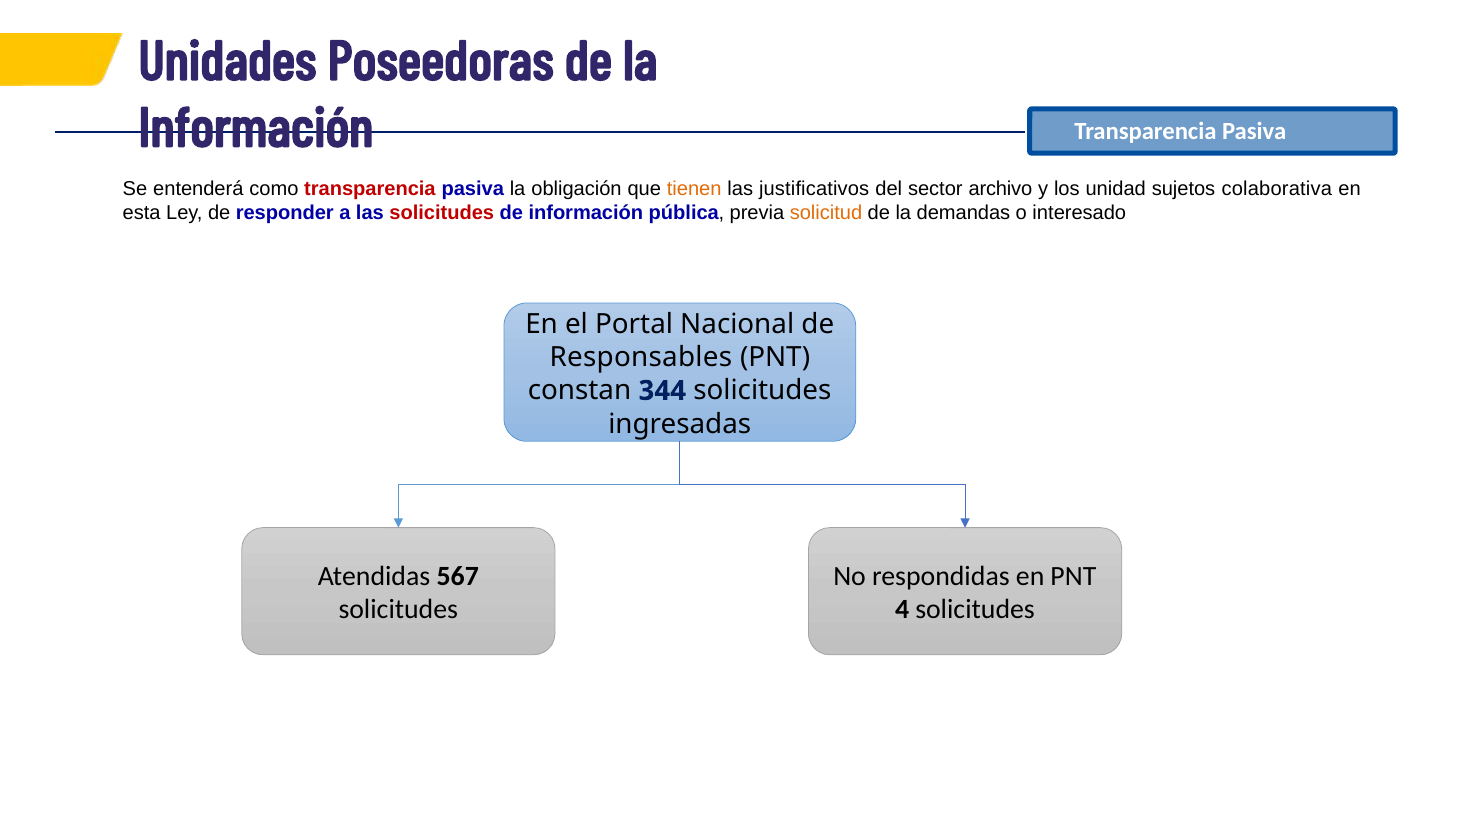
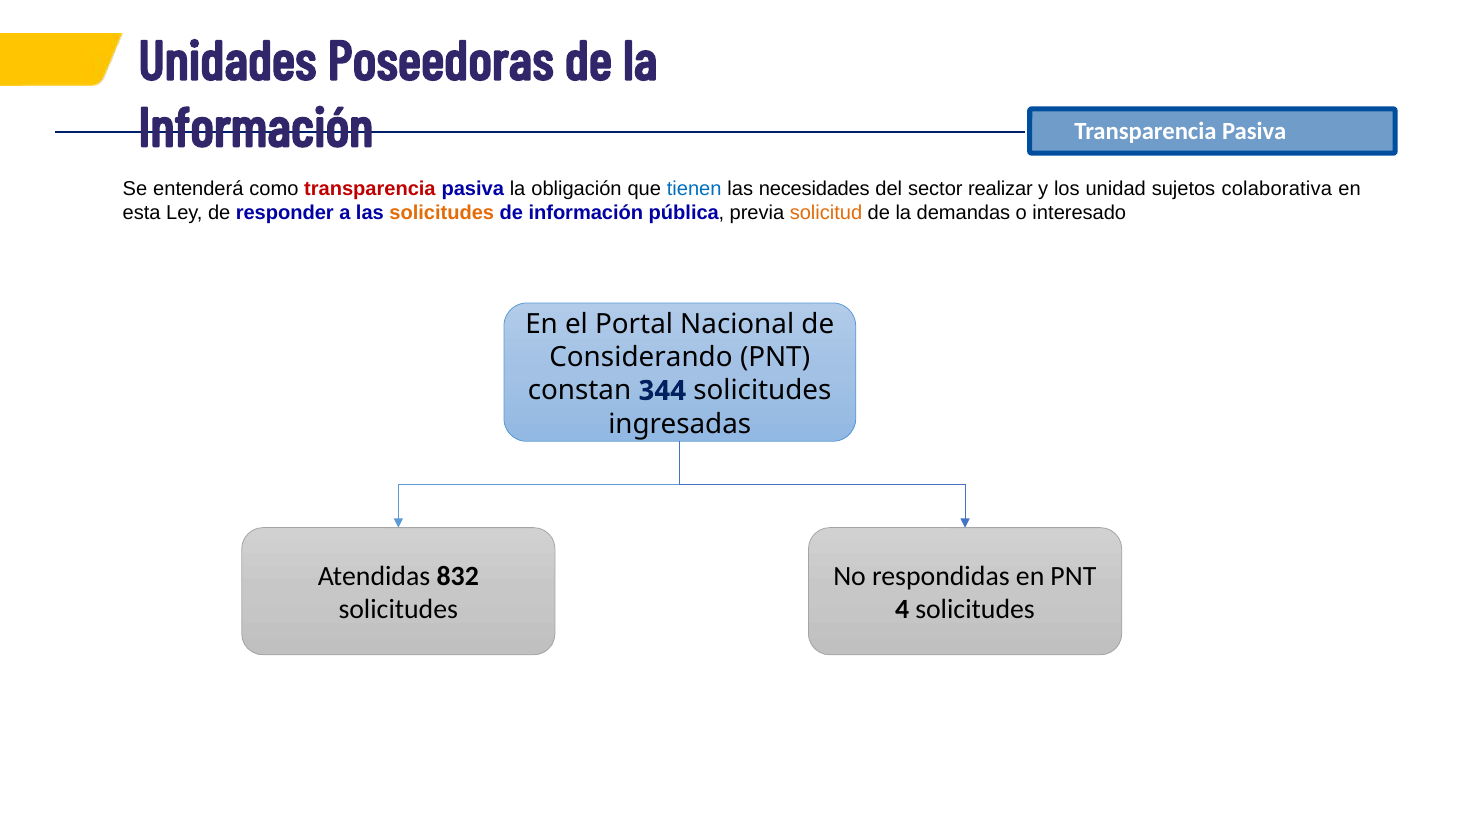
tienen colour: orange -> blue
justificativos: justificativos -> necesidades
archivo: archivo -> realizar
solicitudes at (442, 213) colour: red -> orange
Responsables: Responsables -> Considerando
567: 567 -> 832
